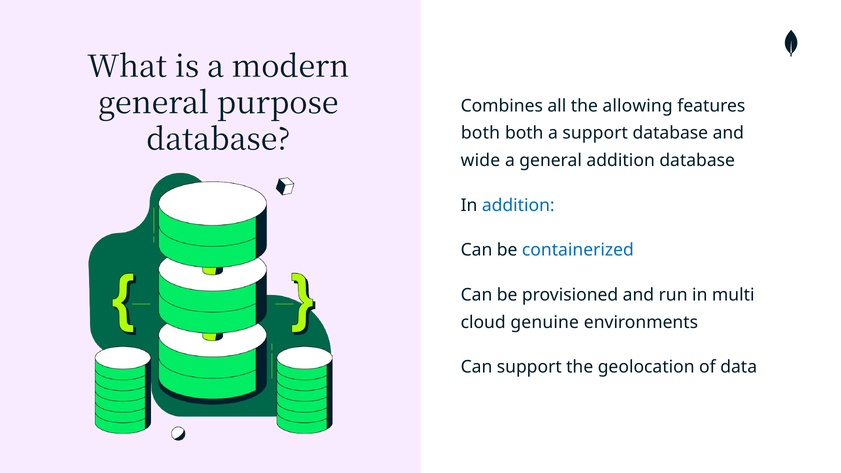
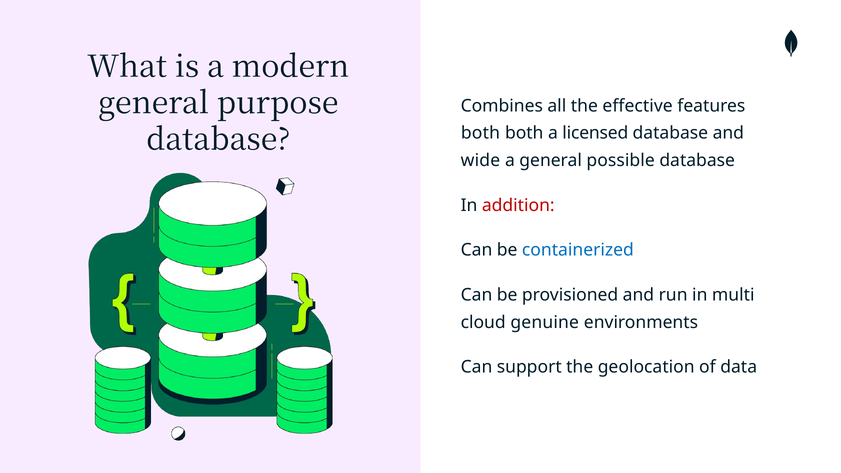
allowing: allowing -> effective
a support: support -> licensed
general addition: addition -> possible
addition at (518, 205) colour: blue -> red
